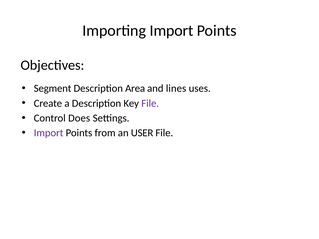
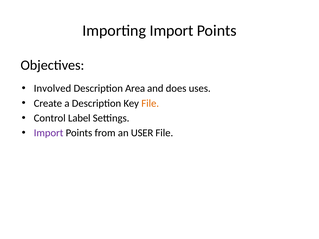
Segment: Segment -> Involved
lines: lines -> does
File at (150, 103) colour: purple -> orange
Does: Does -> Label
